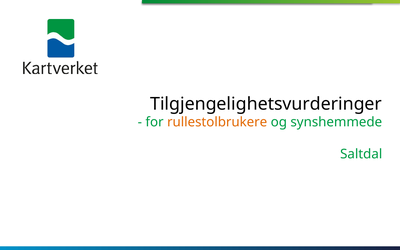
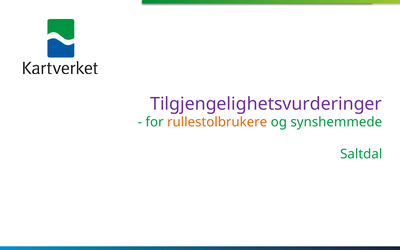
Tilgjengelighetsvurderinger colour: black -> purple
